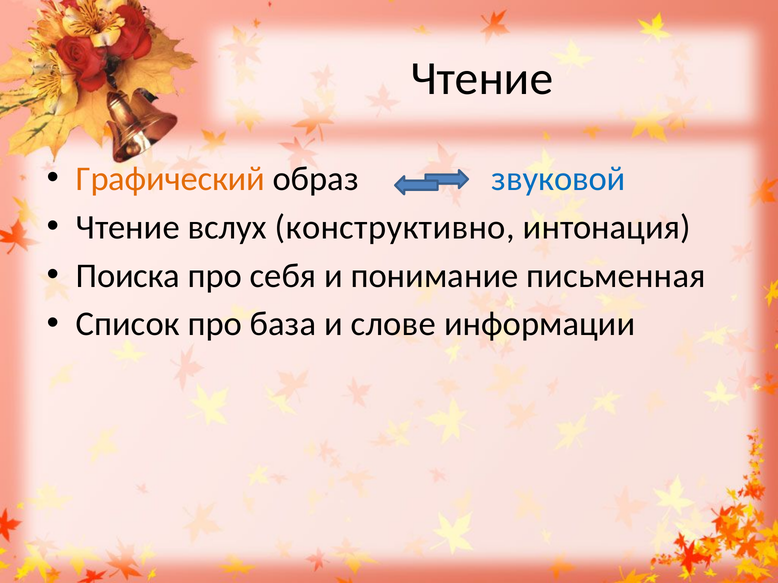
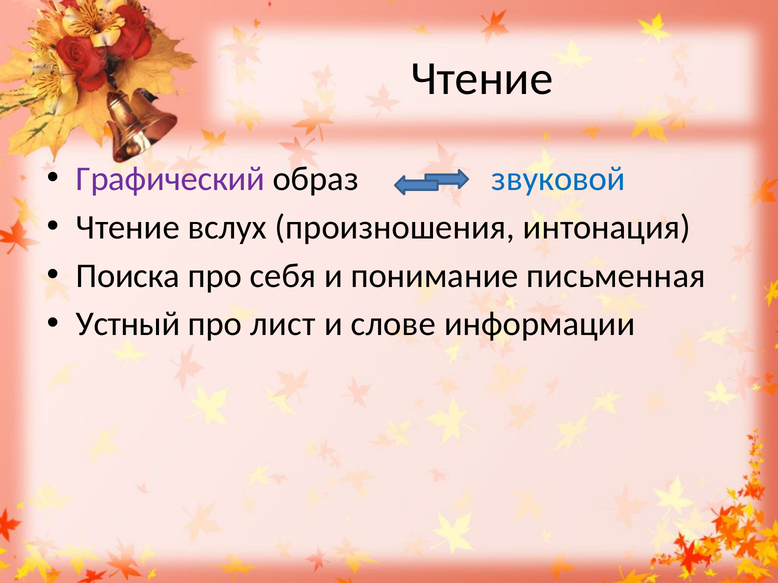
Графический colour: orange -> purple
конструктивно: конструктивно -> произношения
Список: Список -> Устный
база: база -> лист
